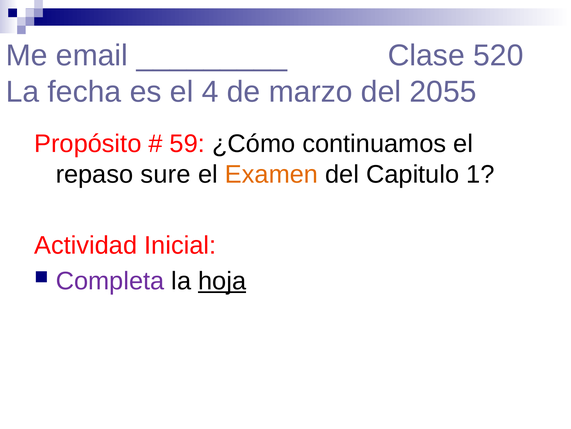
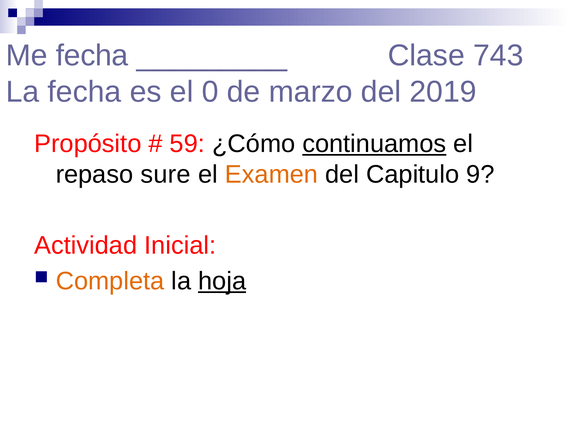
Me email: email -> fecha
520: 520 -> 743
4: 4 -> 0
2055: 2055 -> 2019
continuamos underline: none -> present
1: 1 -> 9
Completa colour: purple -> orange
